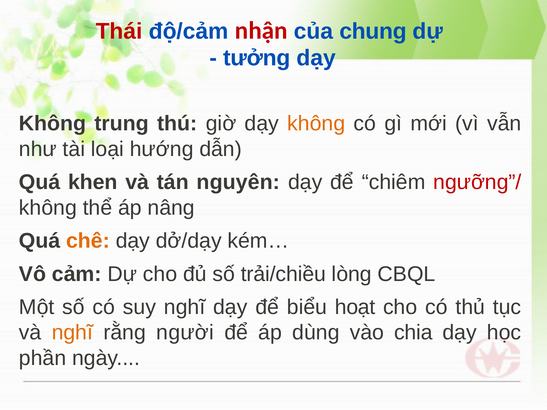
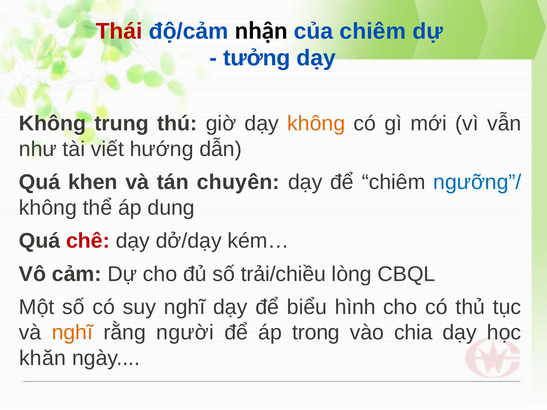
nhận colour: red -> black
của chung: chung -> chiêm
loại: loại -> viết
nguyên: nguyên -> chuyên
ngưỡng”/ colour: red -> blue
nâng: nâng -> dung
chê colour: orange -> red
hoạt: hoạt -> hình
dùng: dùng -> trong
phần: phần -> khăn
